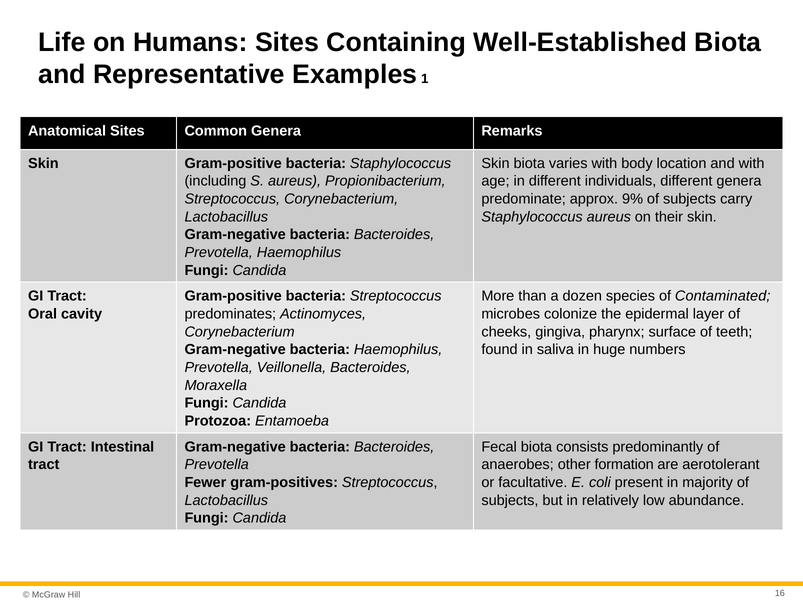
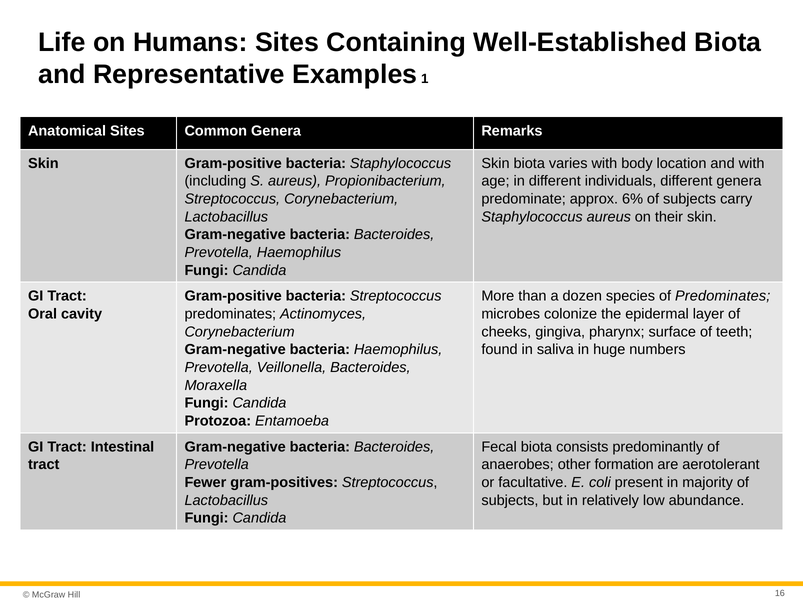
9%: 9% -> 6%
of Contaminated: Contaminated -> Predominates
